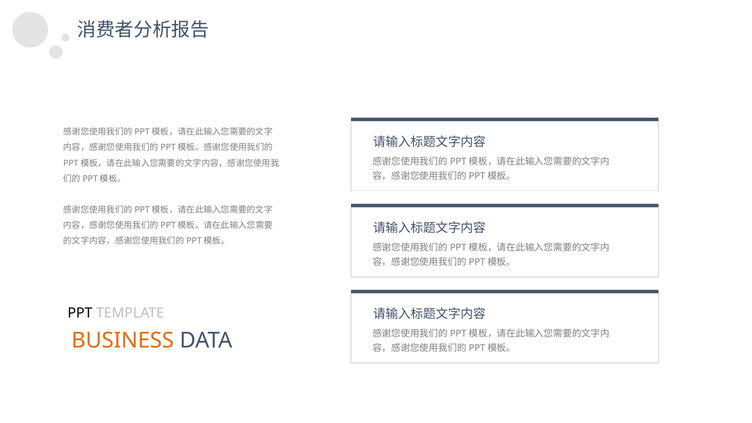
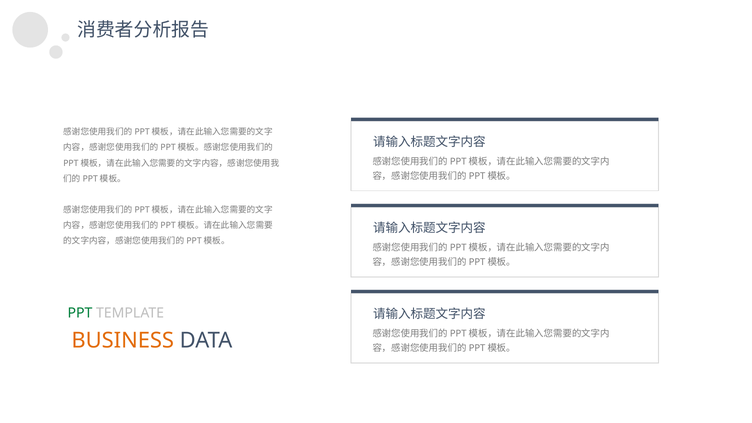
PPT colour: black -> green
